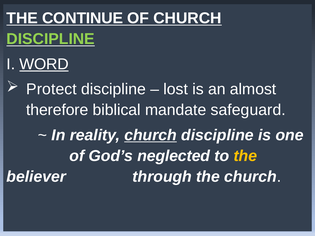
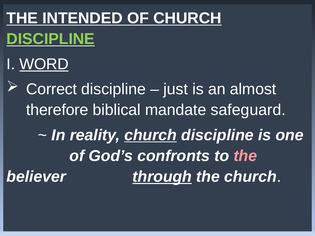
CONTINUE: CONTINUE -> INTENDED
Protect: Protect -> Correct
lost: lost -> just
neglected: neglected -> confronts
the at (245, 156) colour: yellow -> pink
through underline: none -> present
